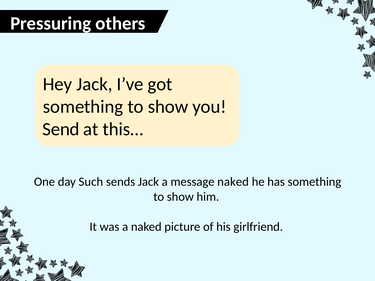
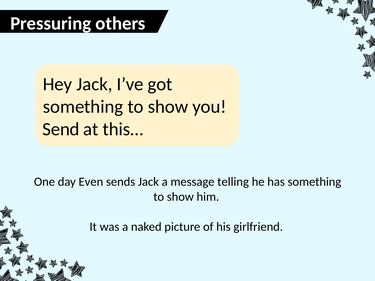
Such: Such -> Even
message naked: naked -> telling
